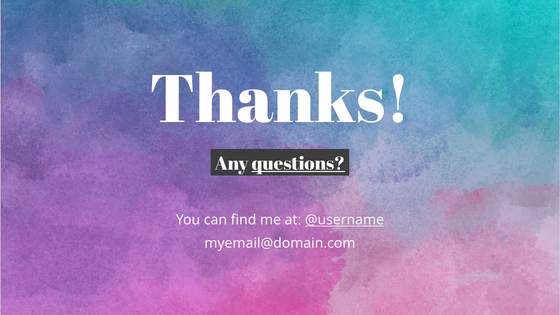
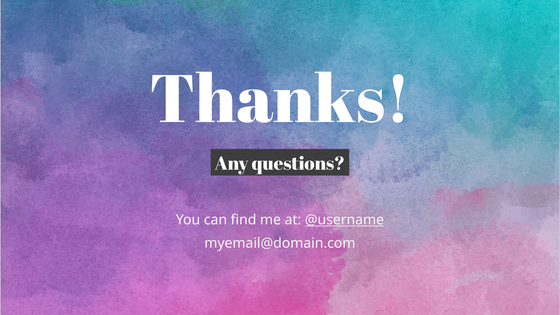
questions underline: present -> none
